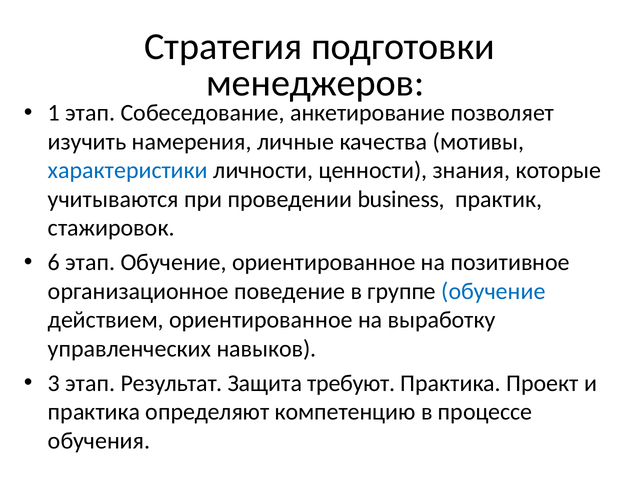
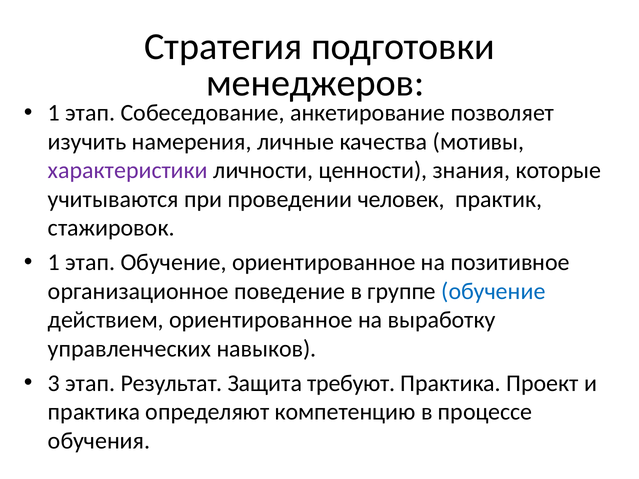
характеристики colour: blue -> purple
business: business -> человек
6 at (54, 263): 6 -> 1
